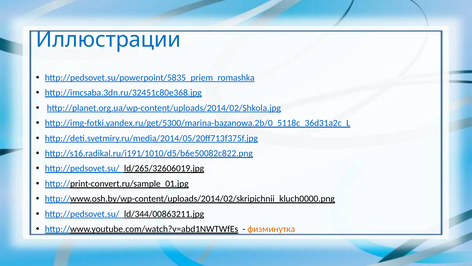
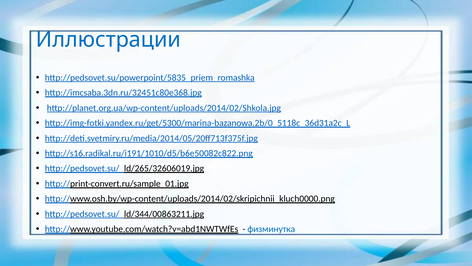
физминутка colour: orange -> blue
